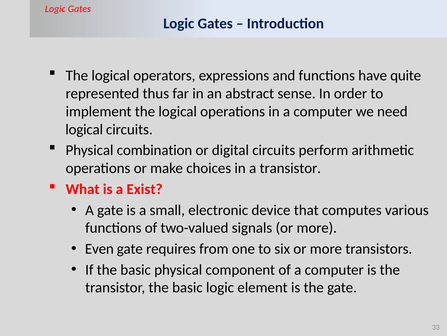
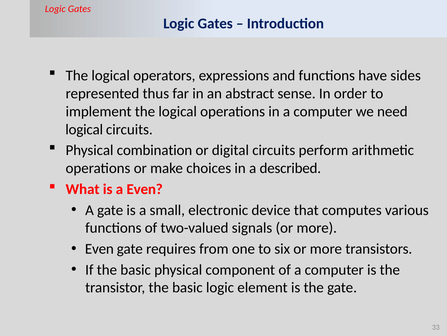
quite: quite -> sides
a transistor: transistor -> described
a Exist: Exist -> Even
